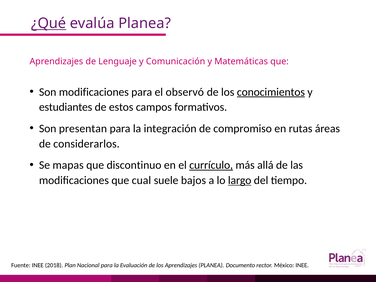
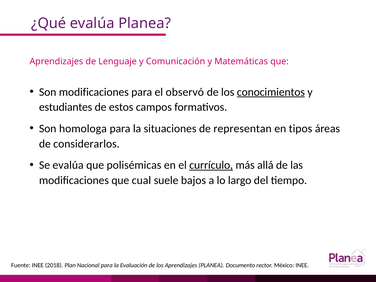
¿Qué underline: present -> none
presentan: presentan -> homologa
integración: integración -> situaciones
compromiso: compromiso -> representan
rutas: rutas -> tipos
Se mapas: mapas -> evalúa
discontinuo: discontinuo -> polisémicas
largo underline: present -> none
